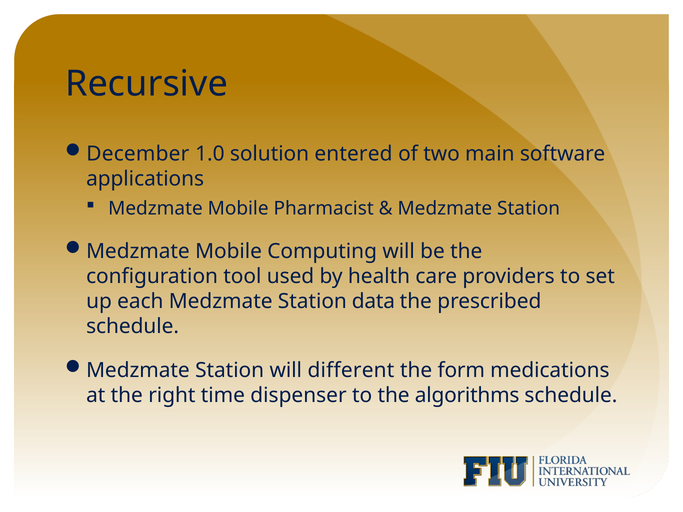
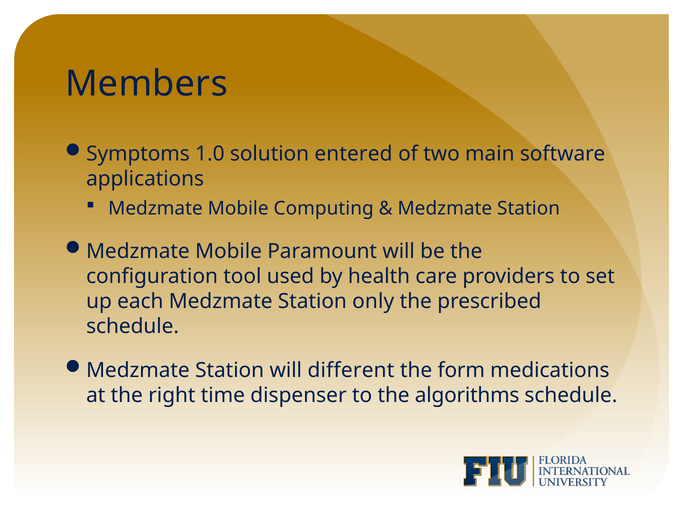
Recursive: Recursive -> Members
December: December -> Symptoms
Pharmacist: Pharmacist -> Computing
Computing: Computing -> Paramount
data: data -> only
